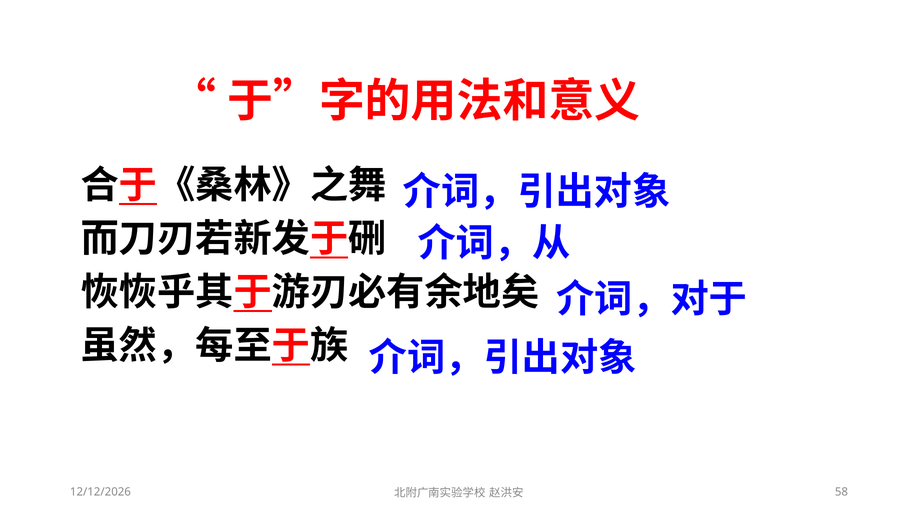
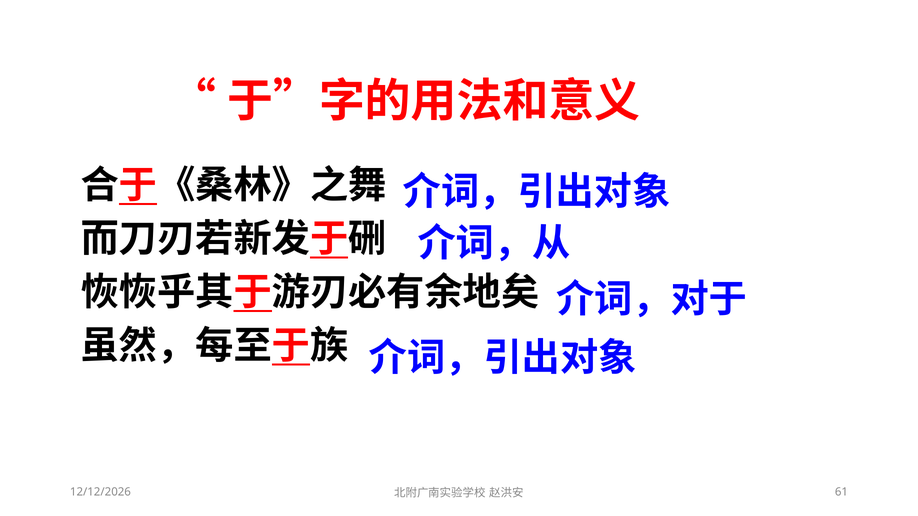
58: 58 -> 61
